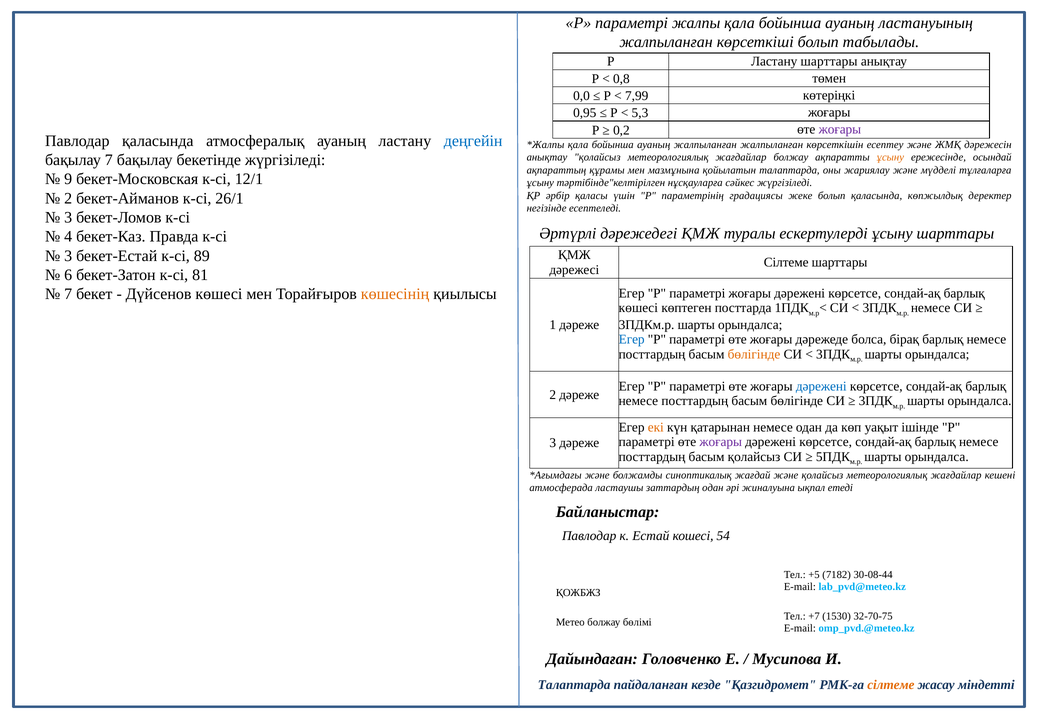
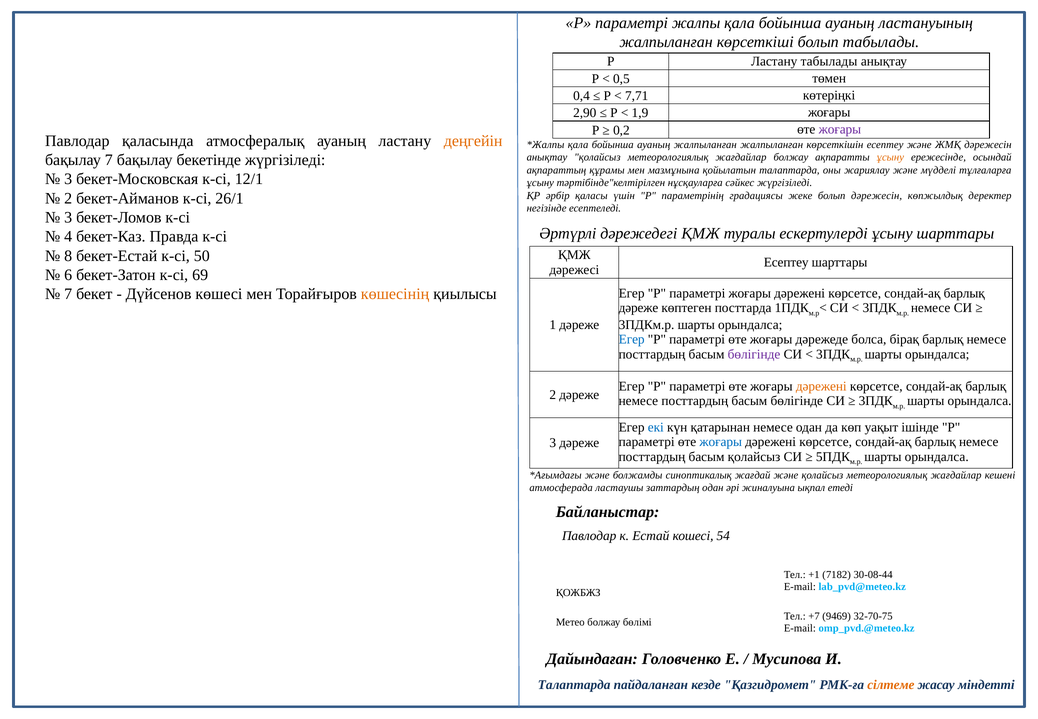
Ластану шарттары: шарттары -> табылады
0,8: 0,8 -> 0,5
0,0: 0,0 -> 0,4
7,99: 7,99 -> 7,71
0,95: 0,95 -> 2,90
5,3: 5,3 -> 1,9
деңгейін colour: blue -> orange
9 at (68, 179): 9 -> 3
болып қаласында: қаласында -> дәрежесін
3 at (68, 256): 3 -> 8
89: 89 -> 50
Сілтеме at (786, 262): Сілтеме -> Есептеу
81: 81 -> 69
көшесі at (638, 308): көшесі -> дәреже
бөлігінде at (754, 354) colour: orange -> purple
дәрежені at (821, 386) colour: blue -> orange
екі colour: orange -> blue
жоғары at (721, 442) colour: purple -> blue
+5: +5 -> +1
1530: 1530 -> 9469
